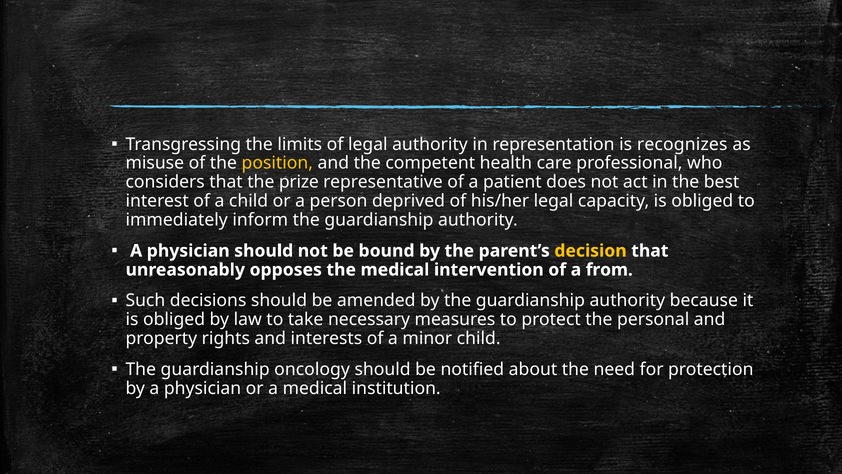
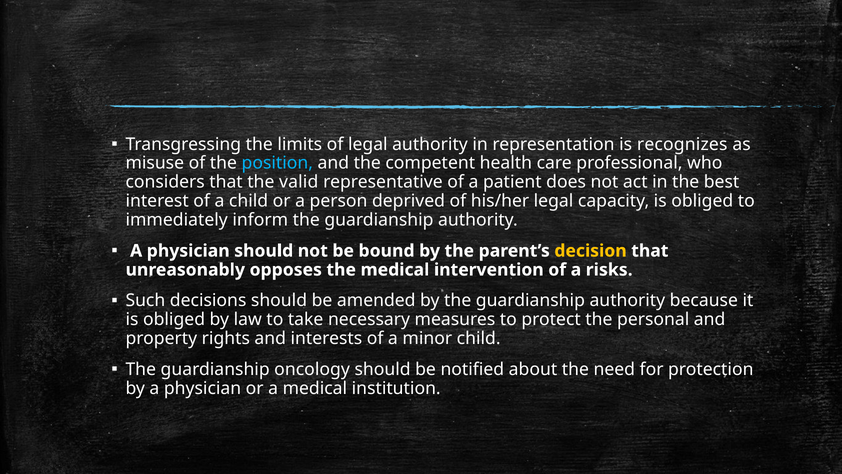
position colour: yellow -> light blue
prize: prize -> valid
from: from -> risks
